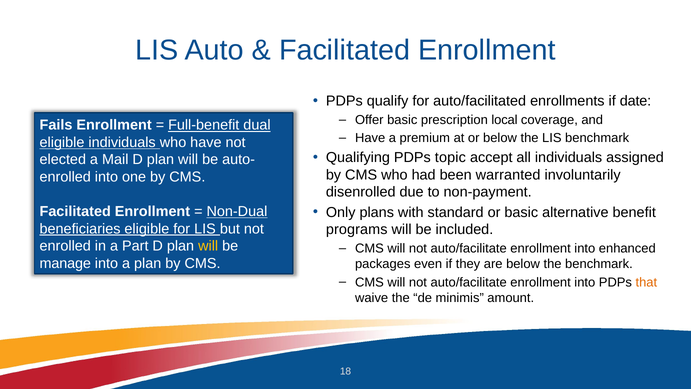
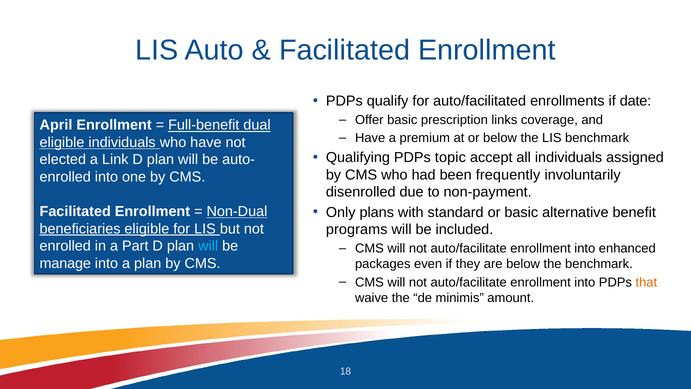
local: local -> links
Fails: Fails -> April
Mail: Mail -> Link
warranted: warranted -> frequently
will at (208, 246) colour: yellow -> light blue
